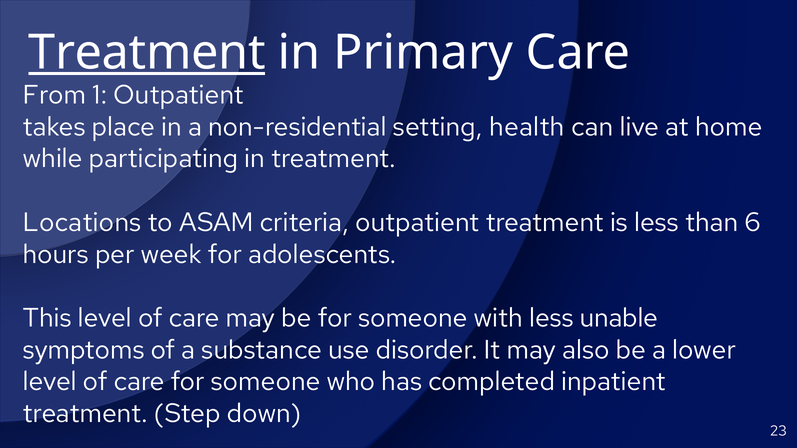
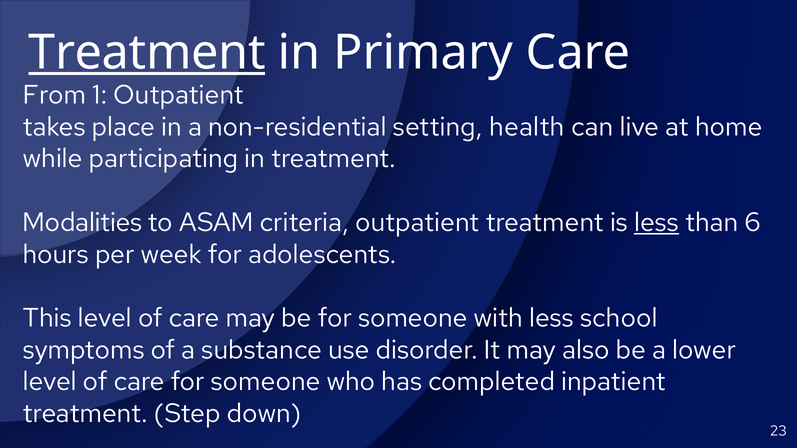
Locations: Locations -> Modalities
less at (657, 223) underline: none -> present
unable: unable -> school
